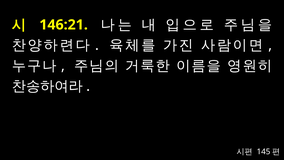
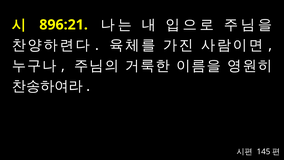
146:21: 146:21 -> 896:21
